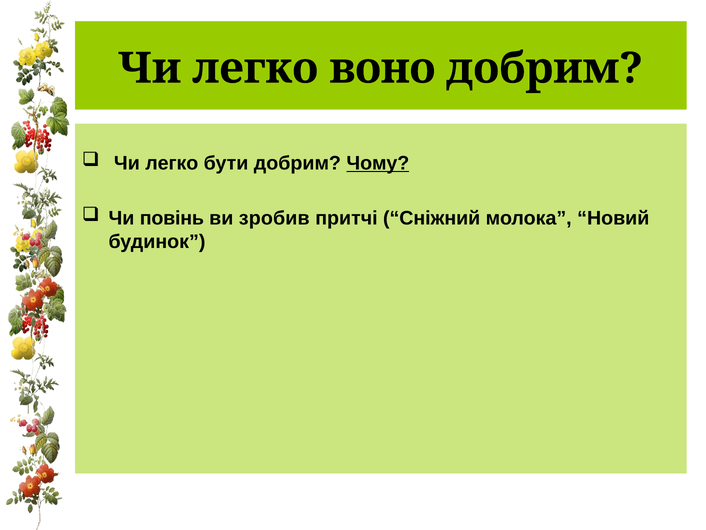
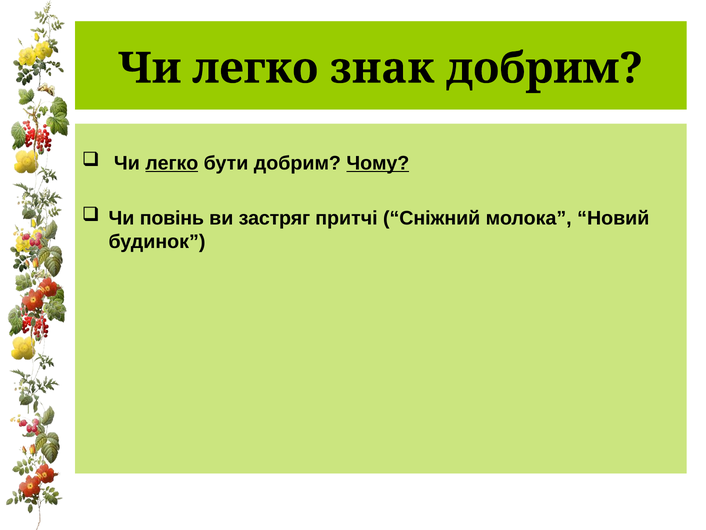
воно: воно -> знак
легко at (172, 163) underline: none -> present
зробив: зробив -> застряг
